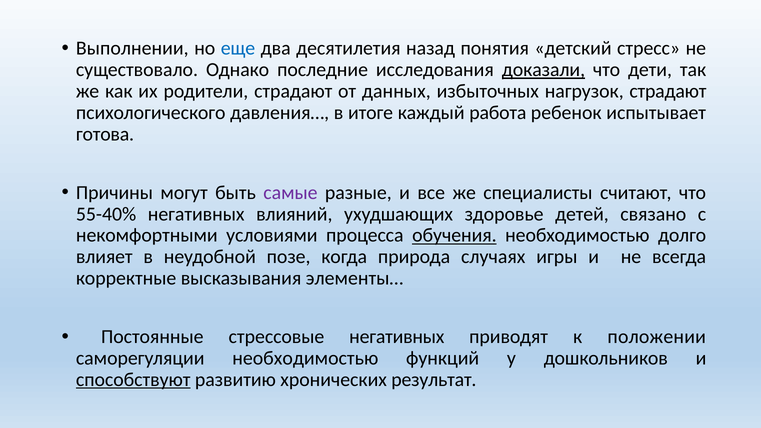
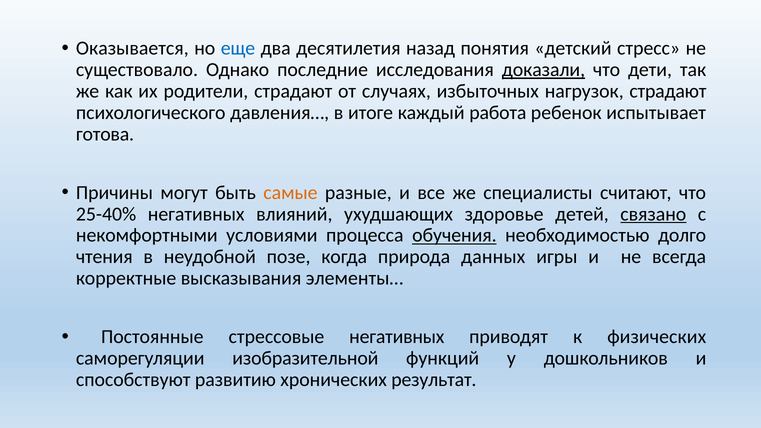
Выполнении: Выполнении -> Оказывается
данных: данных -> случаях
самые colour: purple -> orange
55-40%: 55-40% -> 25-40%
связано underline: none -> present
влияет: влияет -> чтения
случаях: случаях -> данных
положении: положении -> физических
саморегуляции необходимостью: необходимостью -> изобразительной
способствуют underline: present -> none
